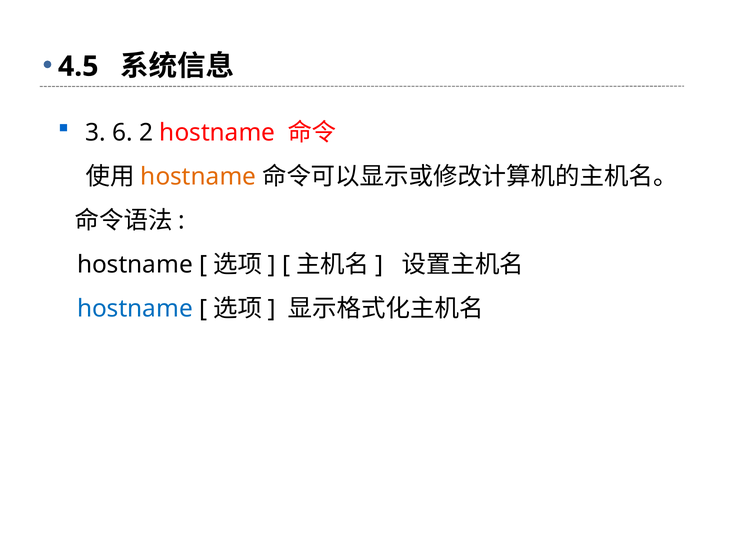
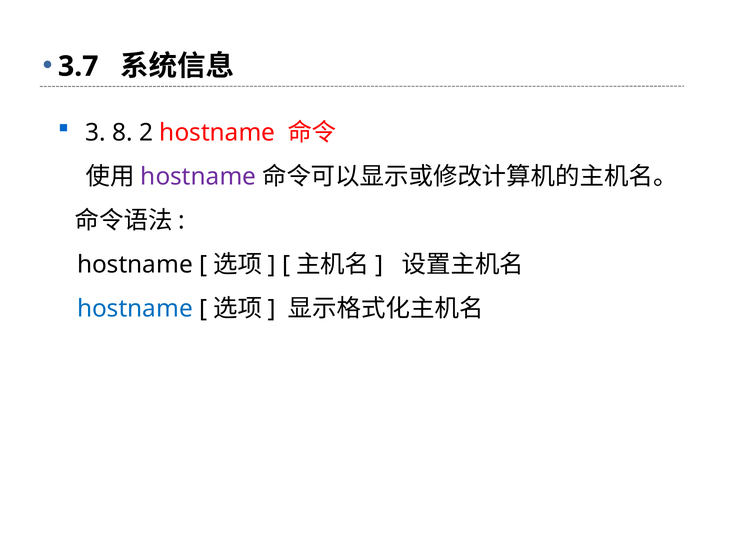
4.5: 4.5 -> 3.7
6: 6 -> 8
hostname at (198, 176) colour: orange -> purple
